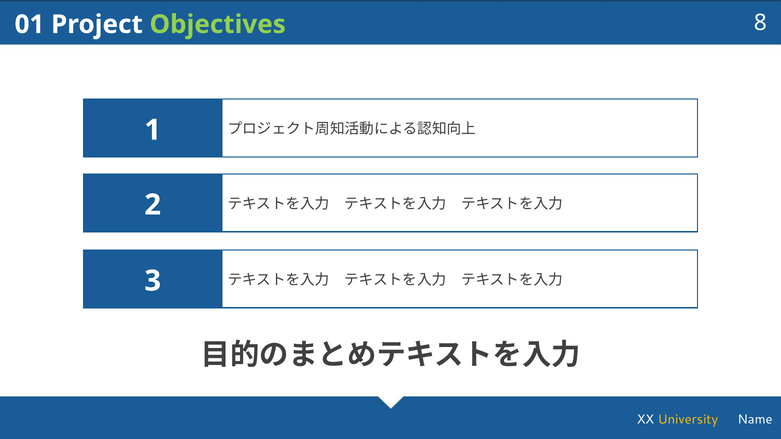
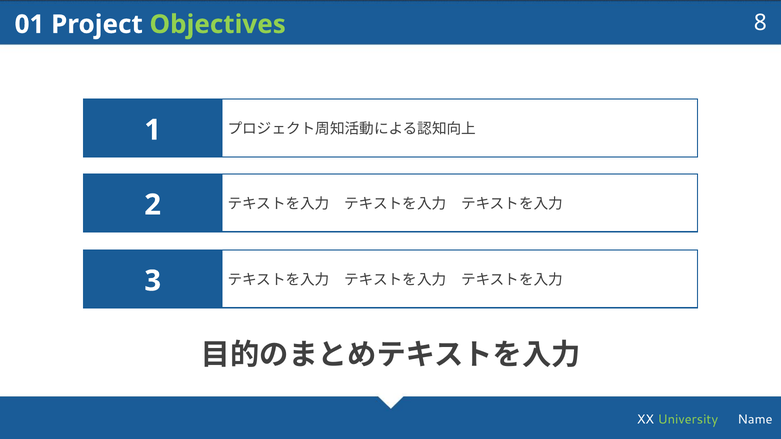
University colour: yellow -> light green
